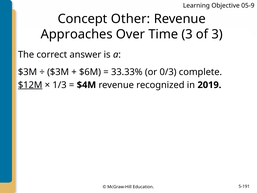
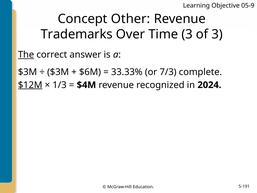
Approaches: Approaches -> Trademarks
The underline: none -> present
0/3: 0/3 -> 7/3
2019: 2019 -> 2024
